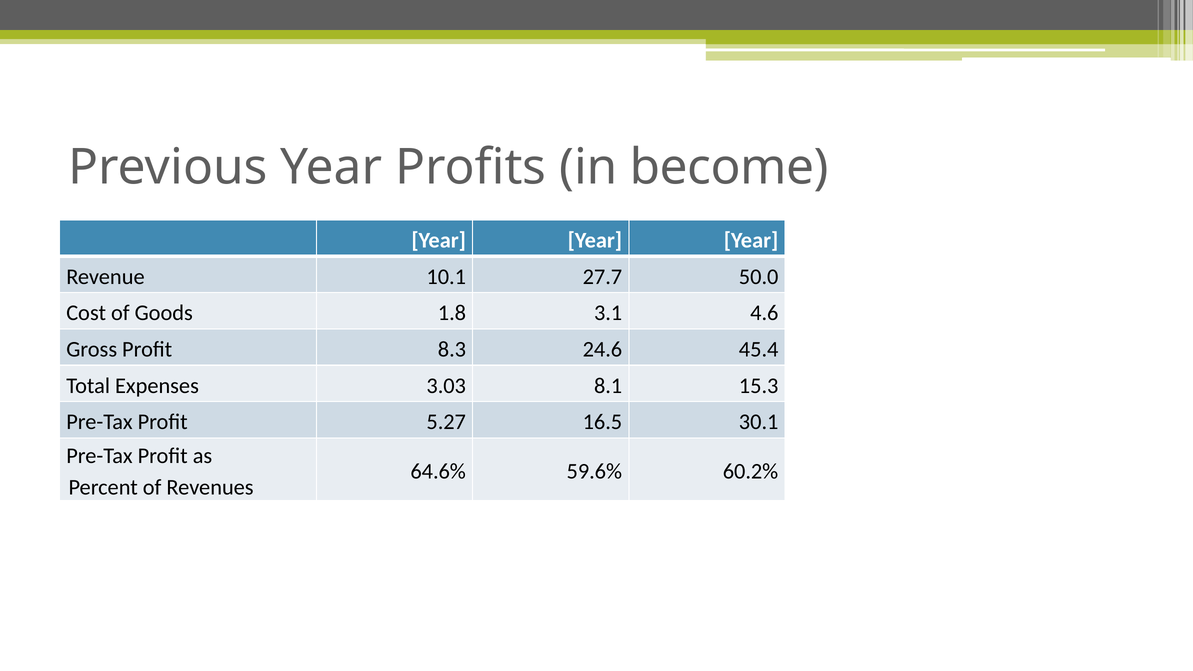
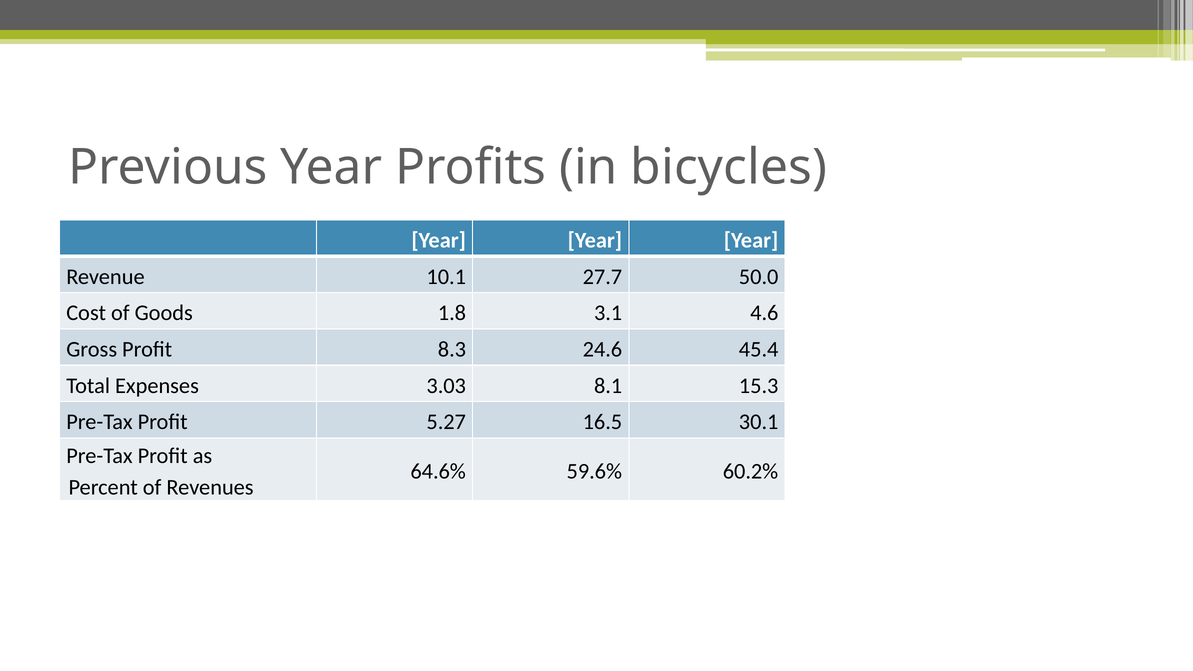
become: become -> bicycles
